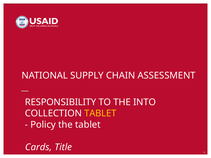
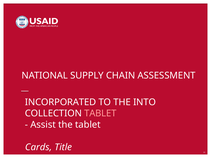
RESPONSIBILITY: RESPONSIBILITY -> INCORPORATED
TABLET at (100, 114) colour: yellow -> pink
Policy: Policy -> Assist
